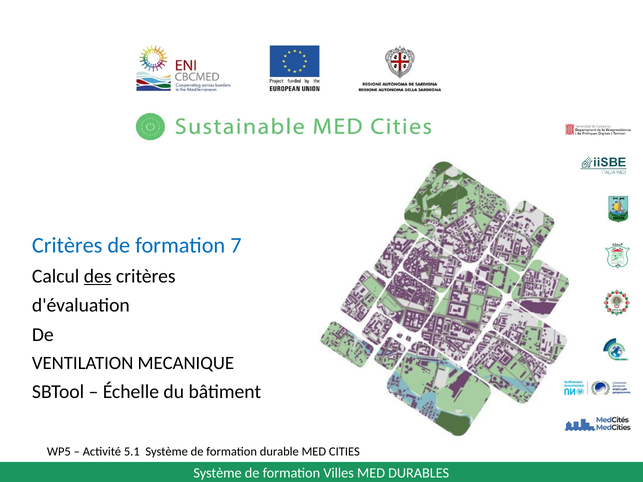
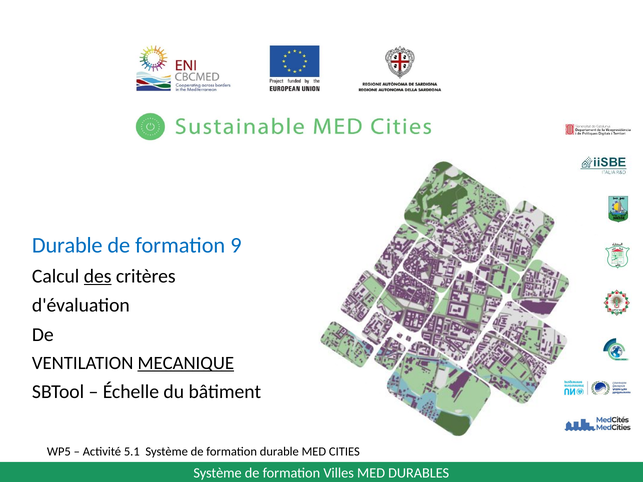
Critères at (67, 246): Critères -> Durable
7: 7 -> 9
MECANIQUE underline: none -> present
